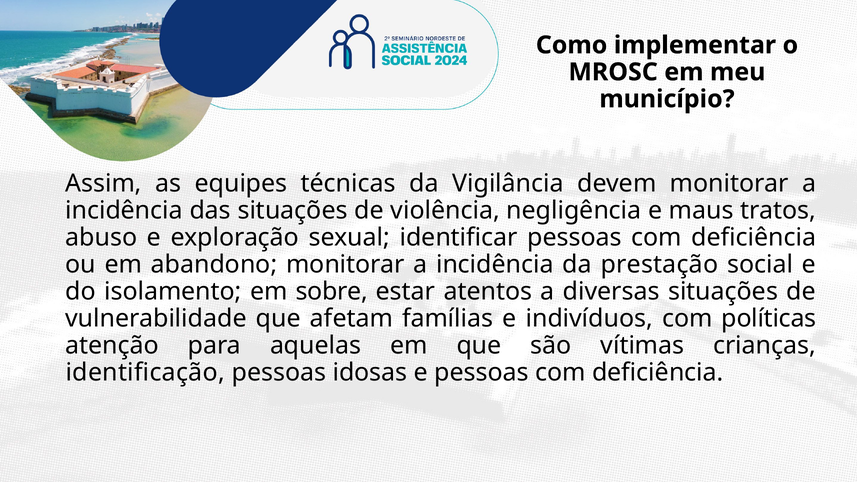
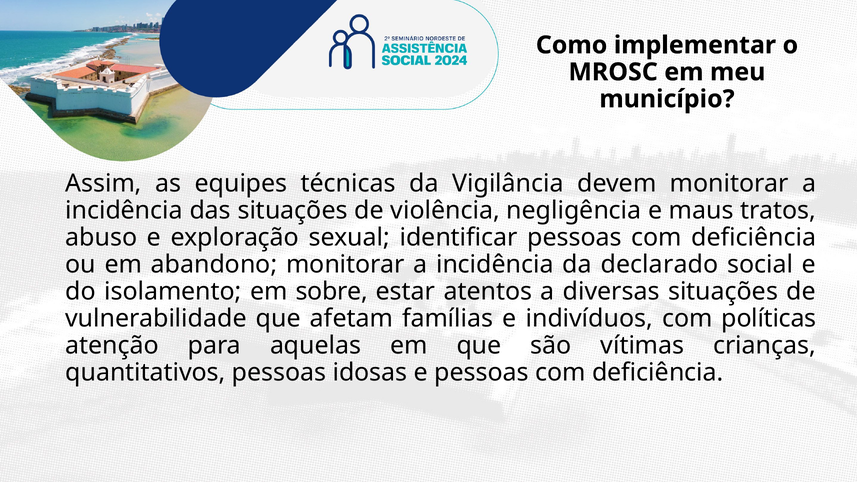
prestação: prestação -> declarado
identificação: identificação -> quantitativos
